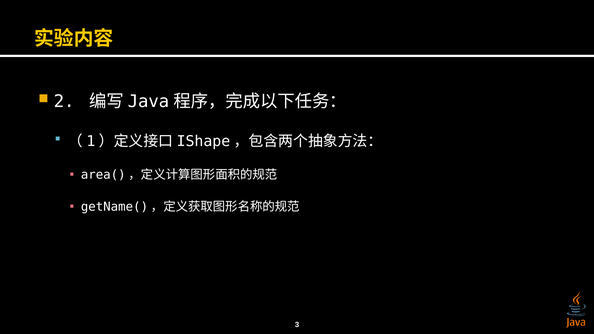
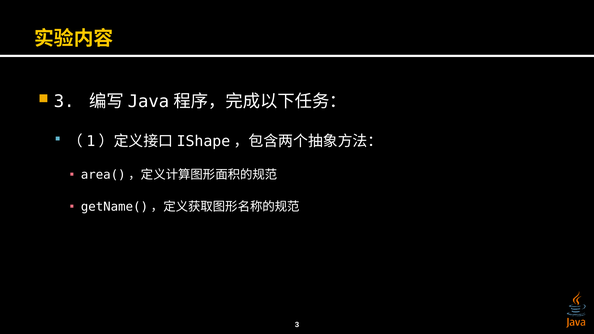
2 at (64, 101): 2 -> 3
